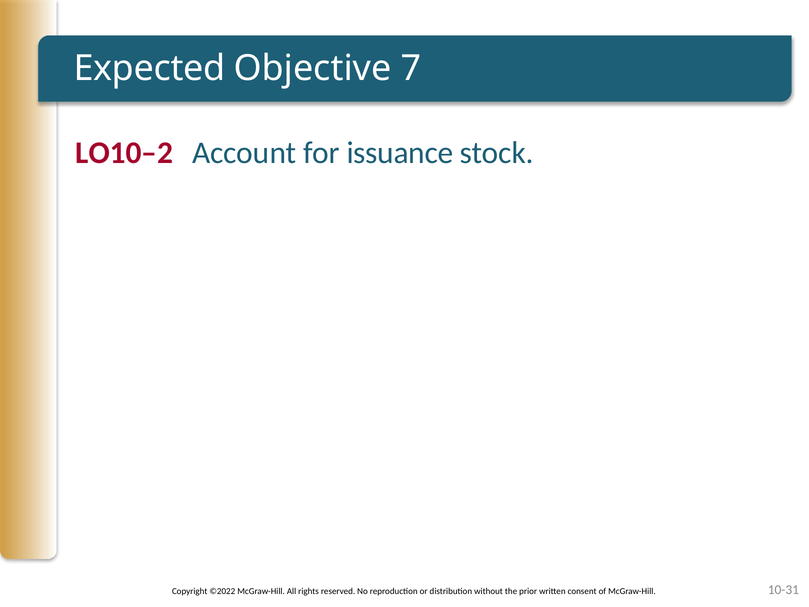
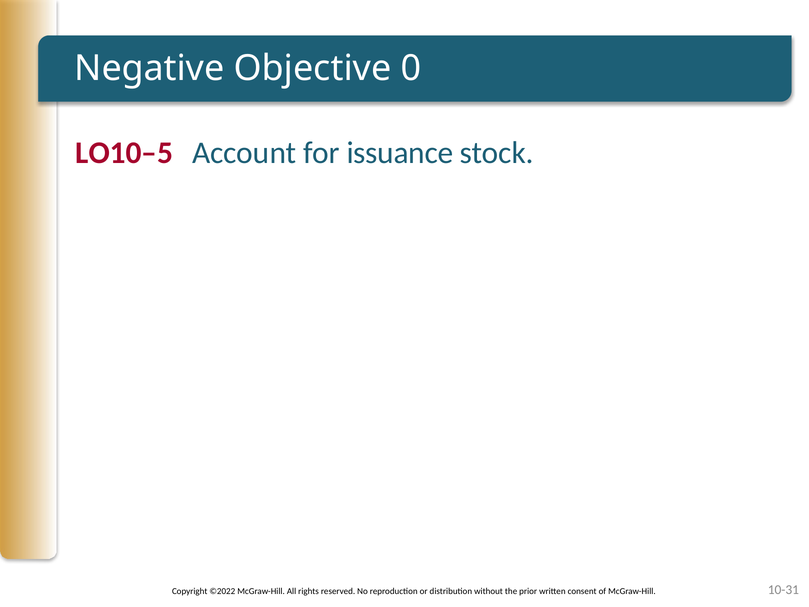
Expected: Expected -> Negative
7: 7 -> 0
LO10–2: LO10–2 -> LO10–5
